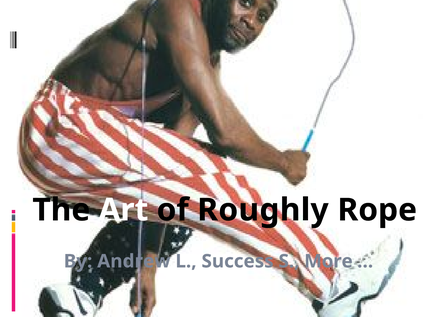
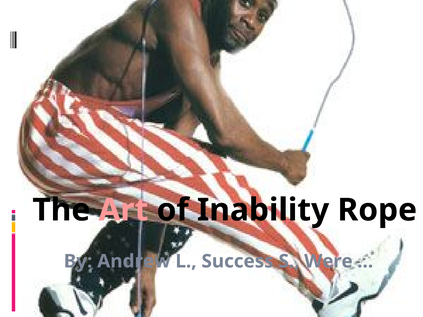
Art colour: white -> pink
Roughly: Roughly -> Inability
More: More -> Were
